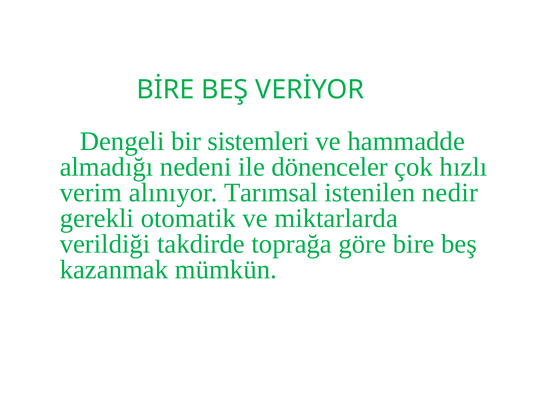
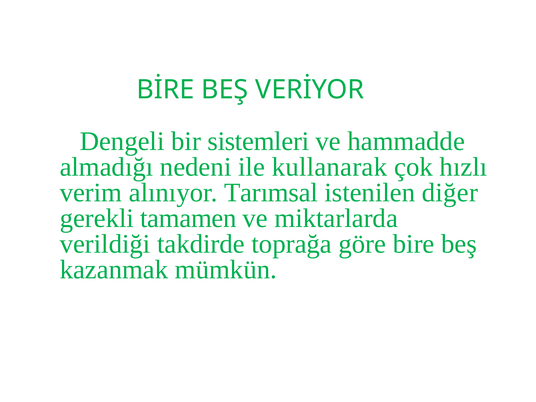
dönenceler: dönenceler -> kullanarak
nedir: nedir -> diğer
otomatik: otomatik -> tamamen
